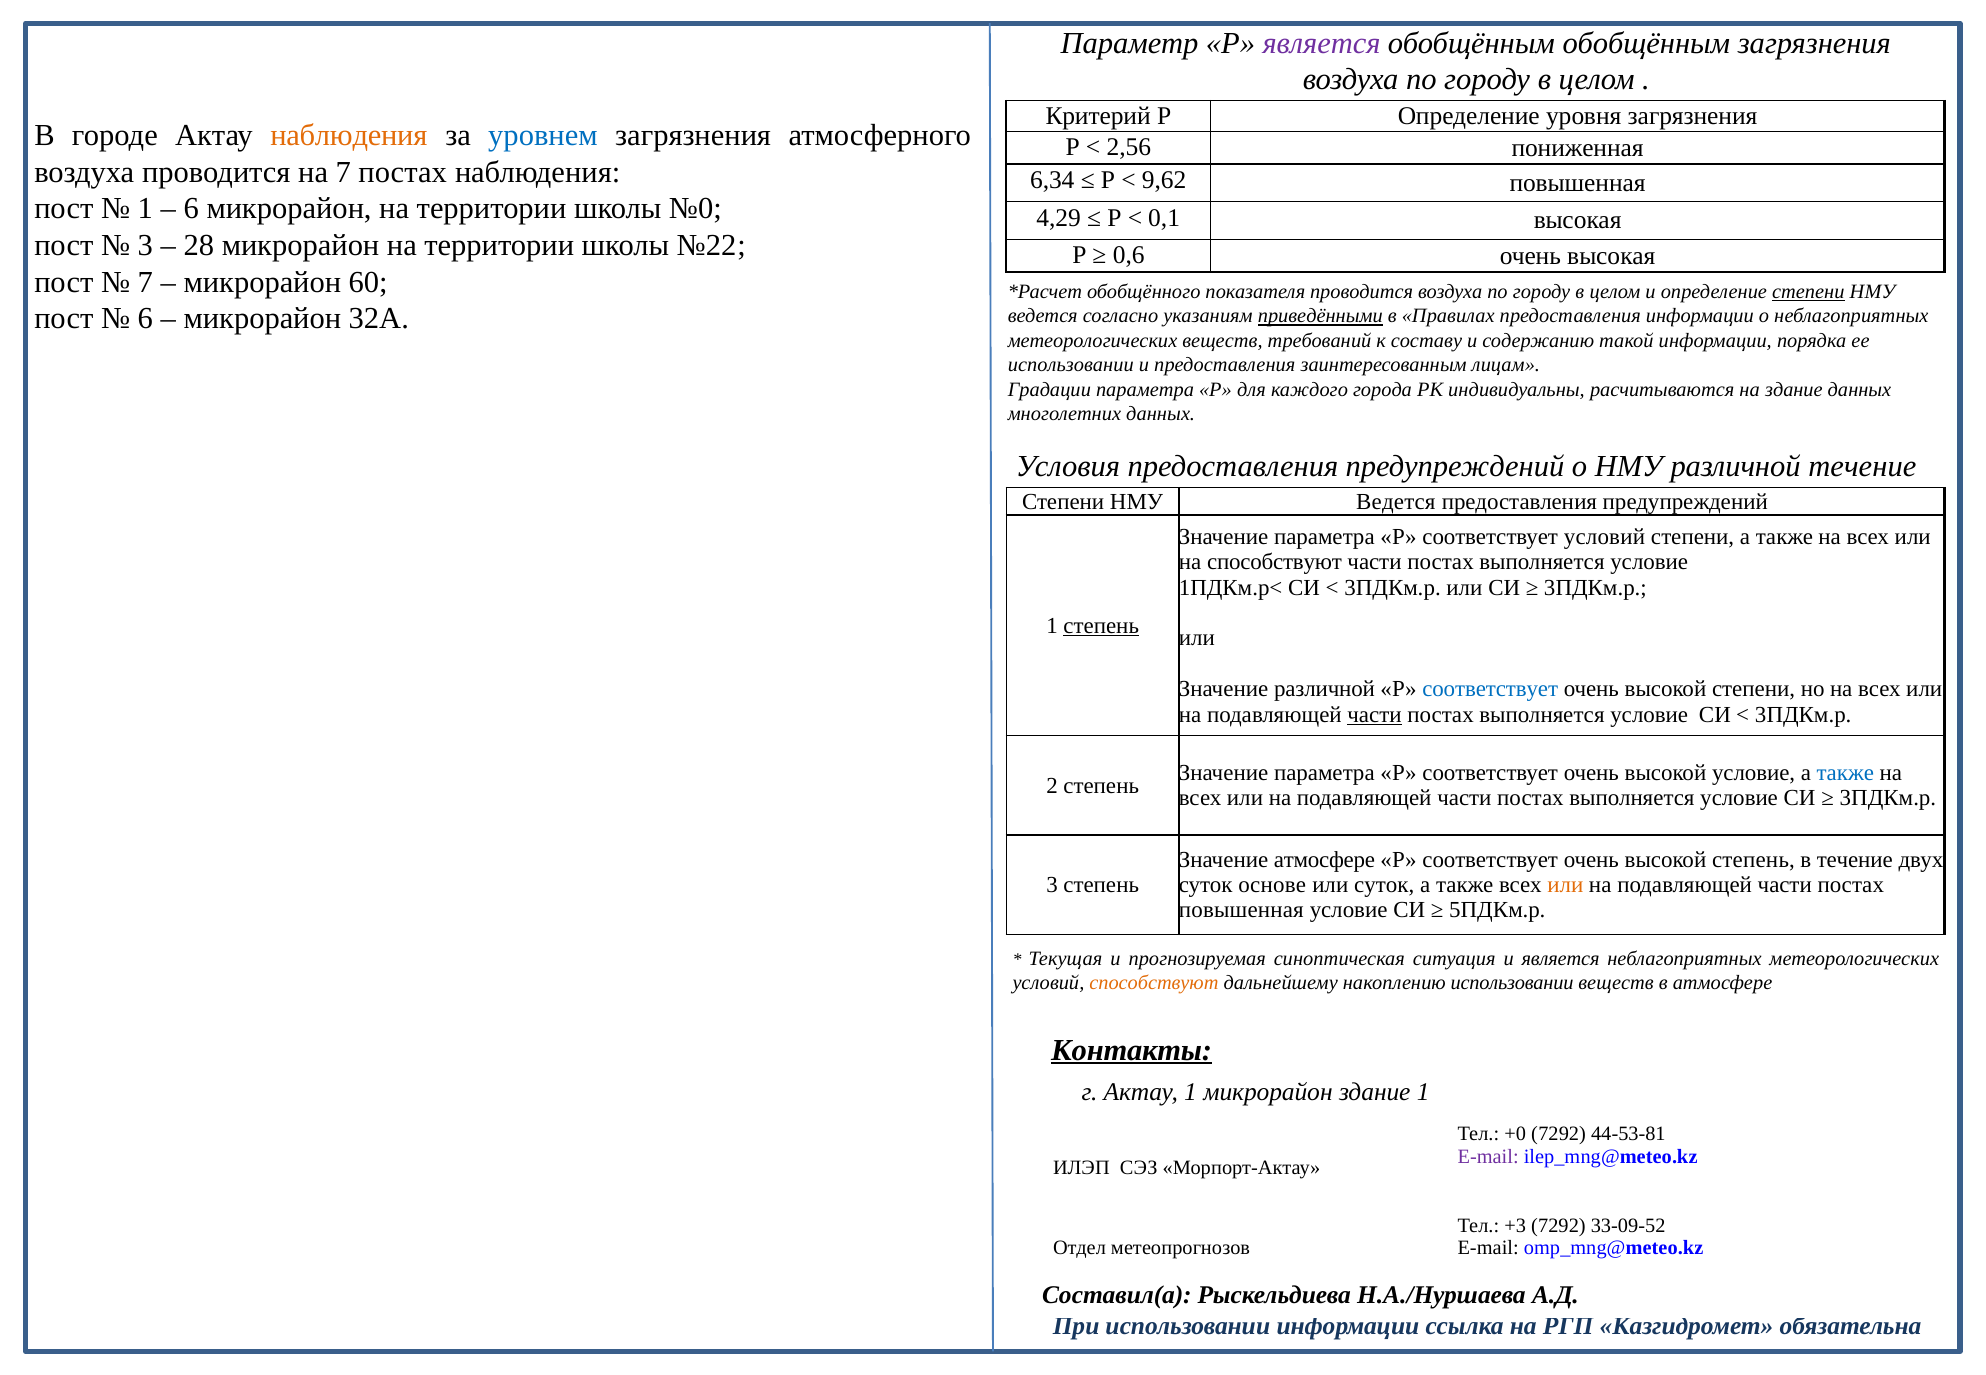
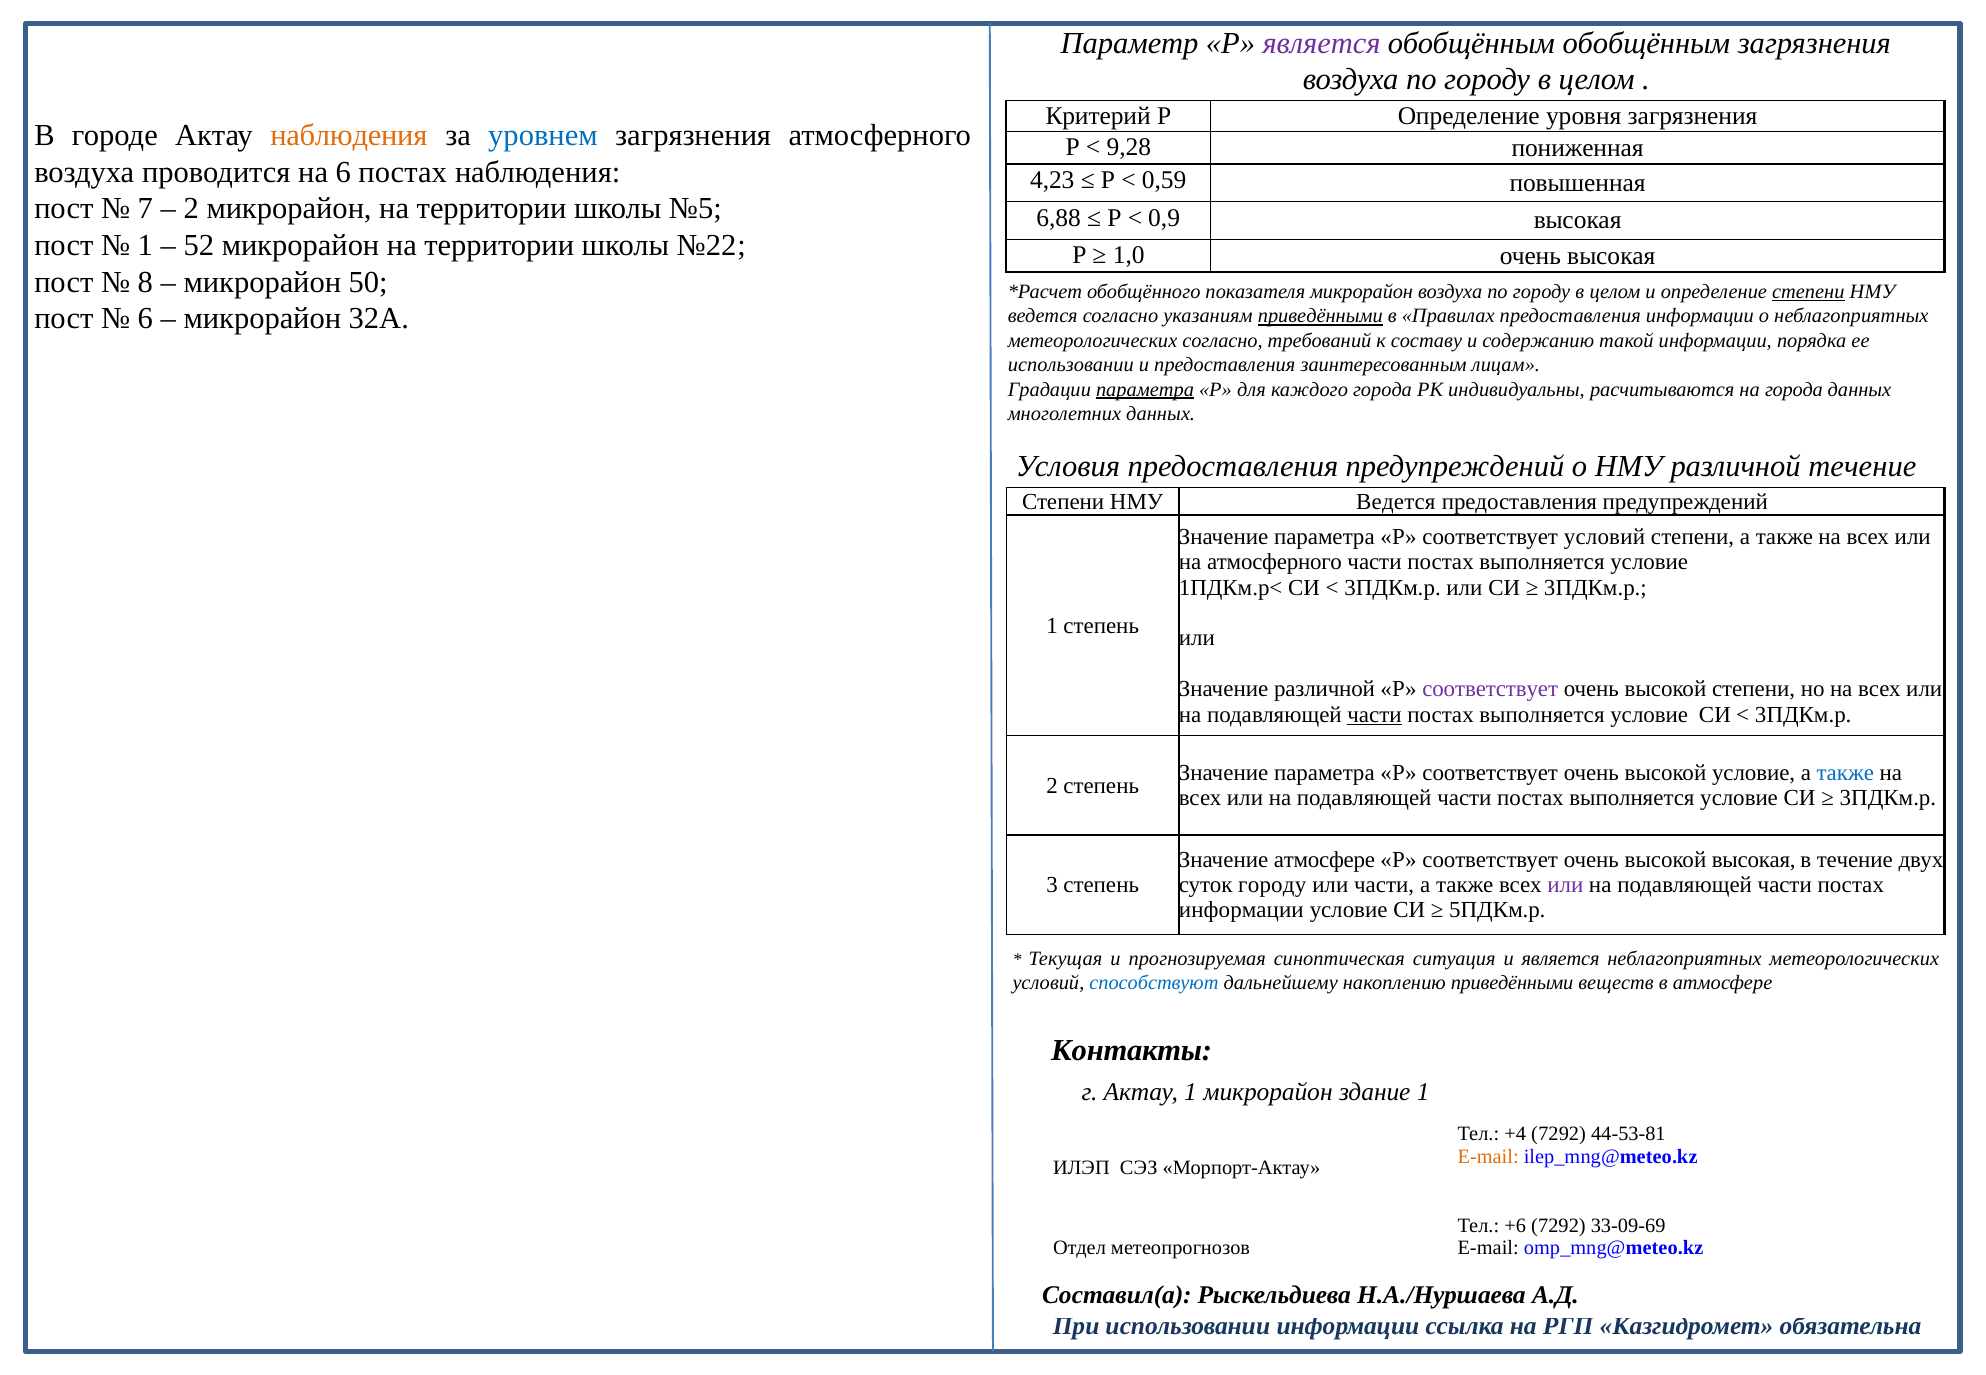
2,56: 2,56 -> 9,28
на 7: 7 -> 6
6,34: 6,34 -> 4,23
9,62: 9,62 -> 0,59
1 at (145, 209): 1 -> 7
6 at (191, 209): 6 -> 2
№0: №0 -> №5
4,29: 4,29 -> 6,88
0,1: 0,1 -> 0,9
3 at (145, 246): 3 -> 1
28: 28 -> 52
0,6: 0,6 -> 1,0
7 at (145, 282): 7 -> 8
60: 60 -> 50
показателя проводится: проводится -> микрорайон
метеорологических веществ: веществ -> согласно
параметра at (1145, 389) underline: none -> present
на здание: здание -> города
на способствуют: способствуют -> атмосферного
степень at (1101, 626) underline: present -> none
соответствует at (1490, 689) colour: blue -> purple
высокой степень: степень -> высокая
суток основе: основе -> городу
или суток: суток -> части
или at (1565, 885) colour: orange -> purple
повышенная at (1241, 910): повышенная -> информации
способствуют at (1154, 983) colour: orange -> blue
накоплению использовании: использовании -> приведёнными
Контакты underline: present -> none
+0: +0 -> +4
E-mail at (1488, 1156) colour: purple -> orange
+3: +3 -> +6
33-09-52: 33-09-52 -> 33-09-69
